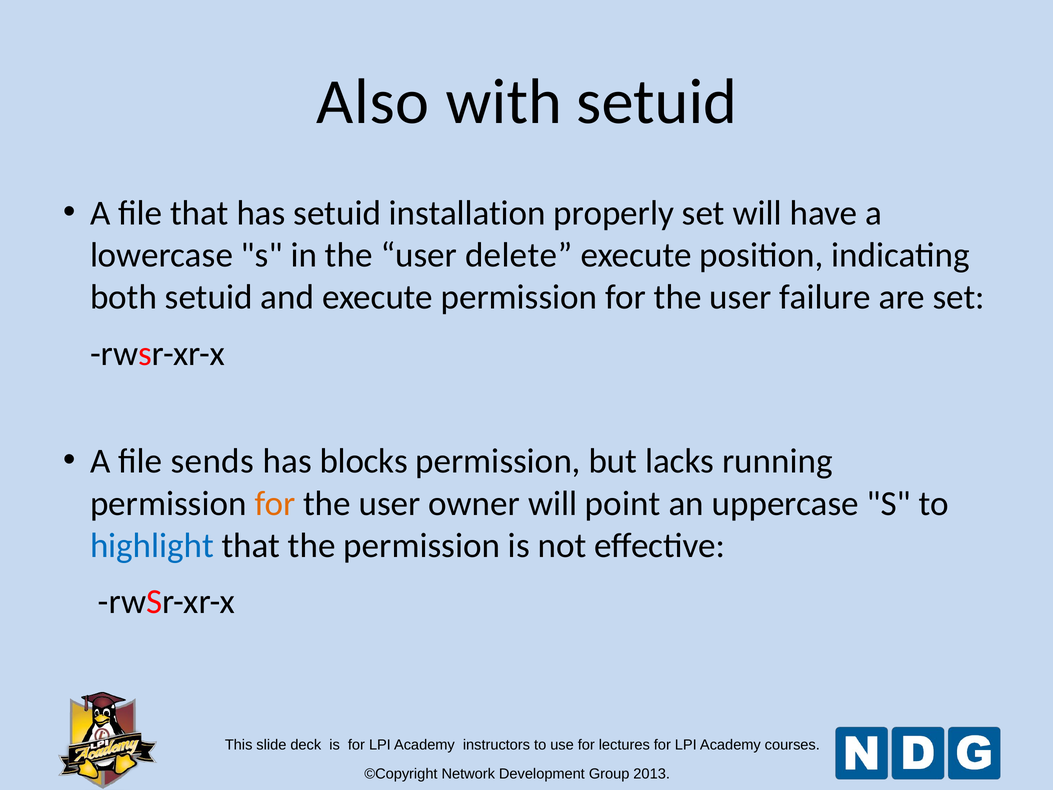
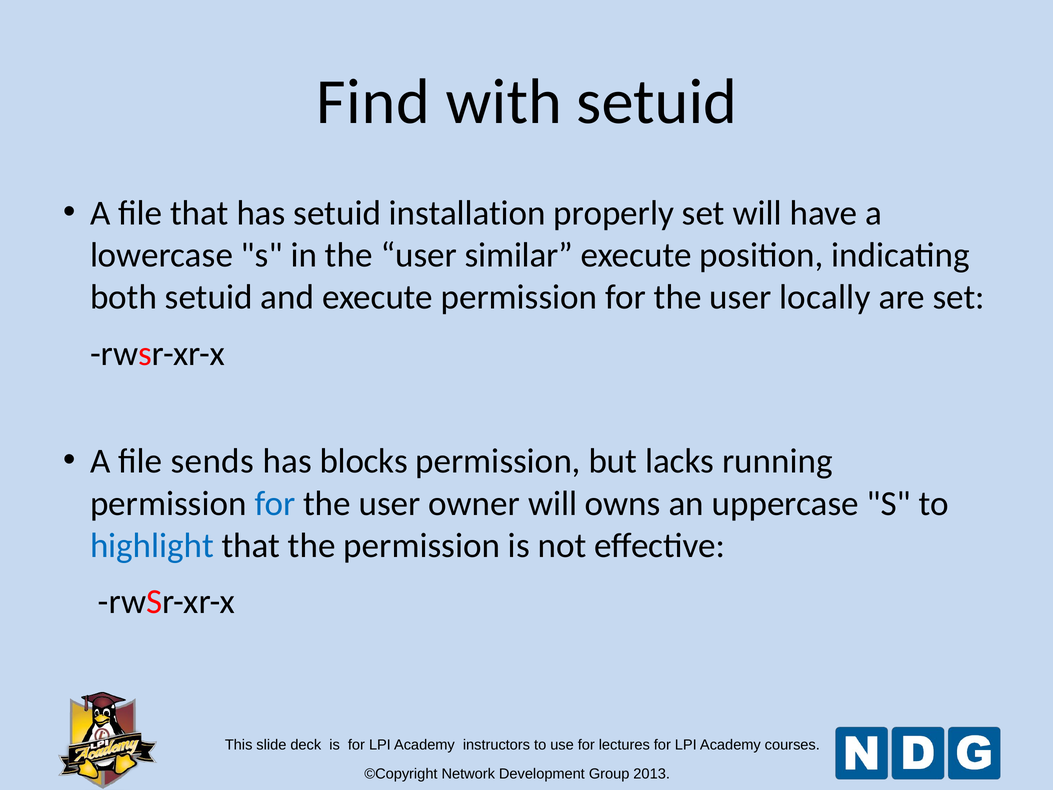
Also: Also -> Find
delete: delete -> similar
failure: failure -> locally
for at (275, 503) colour: orange -> blue
point: point -> owns
